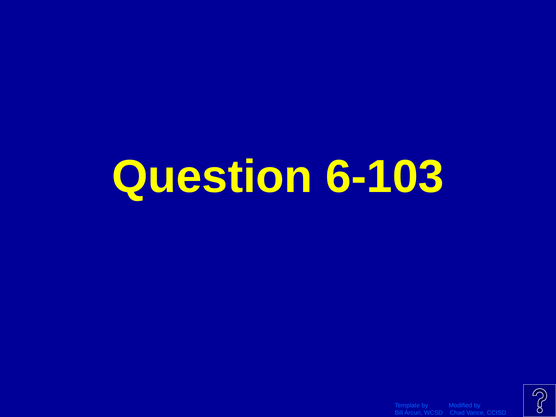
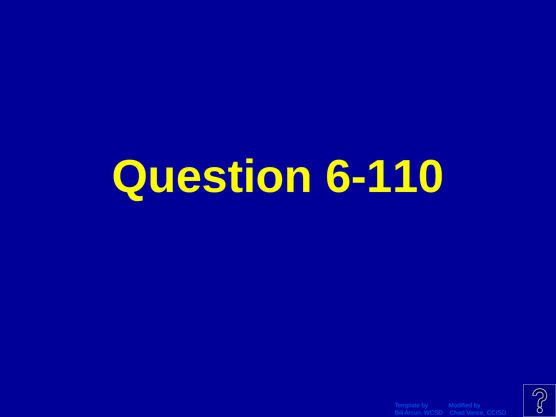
6-103: 6-103 -> 6-110
